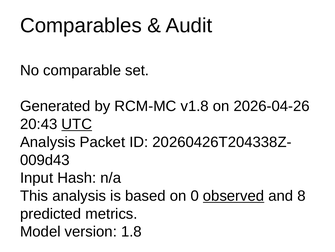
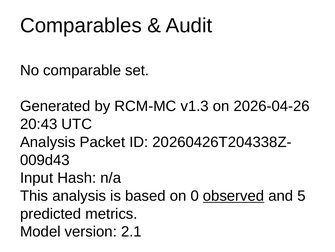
v1.8: v1.8 -> v1.3
UTC underline: present -> none
8: 8 -> 5
1.8: 1.8 -> 2.1
